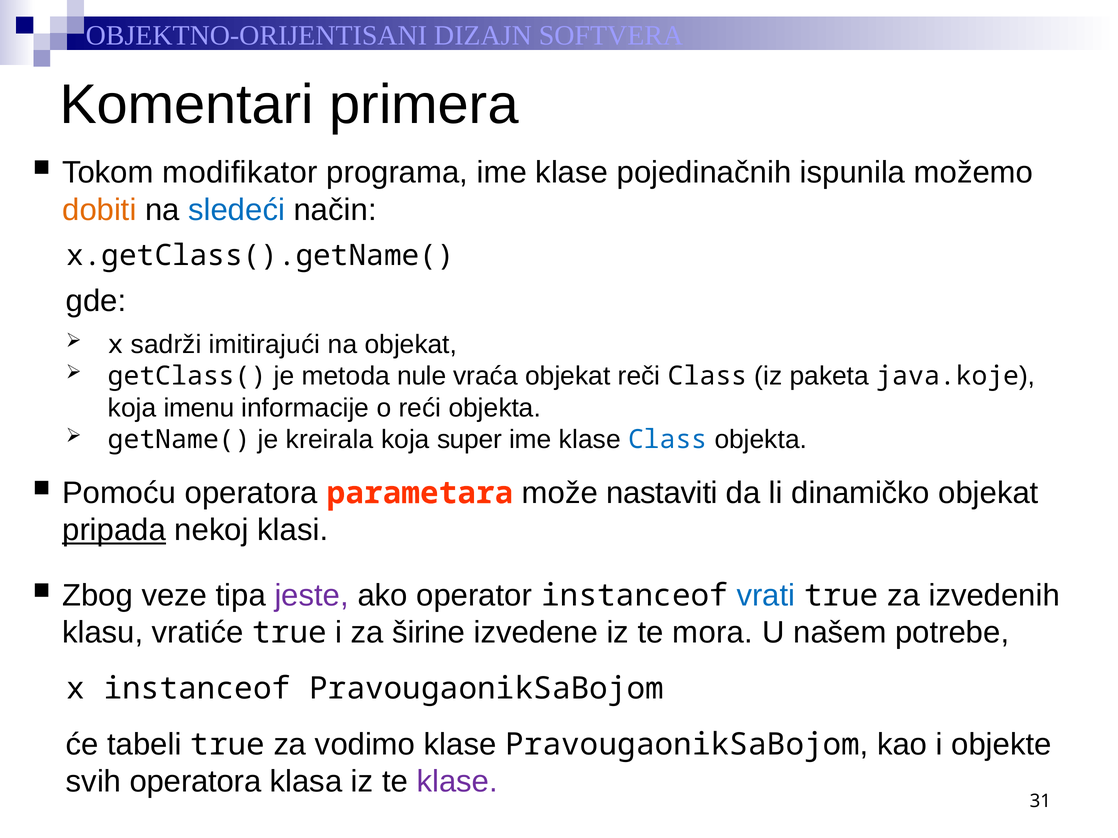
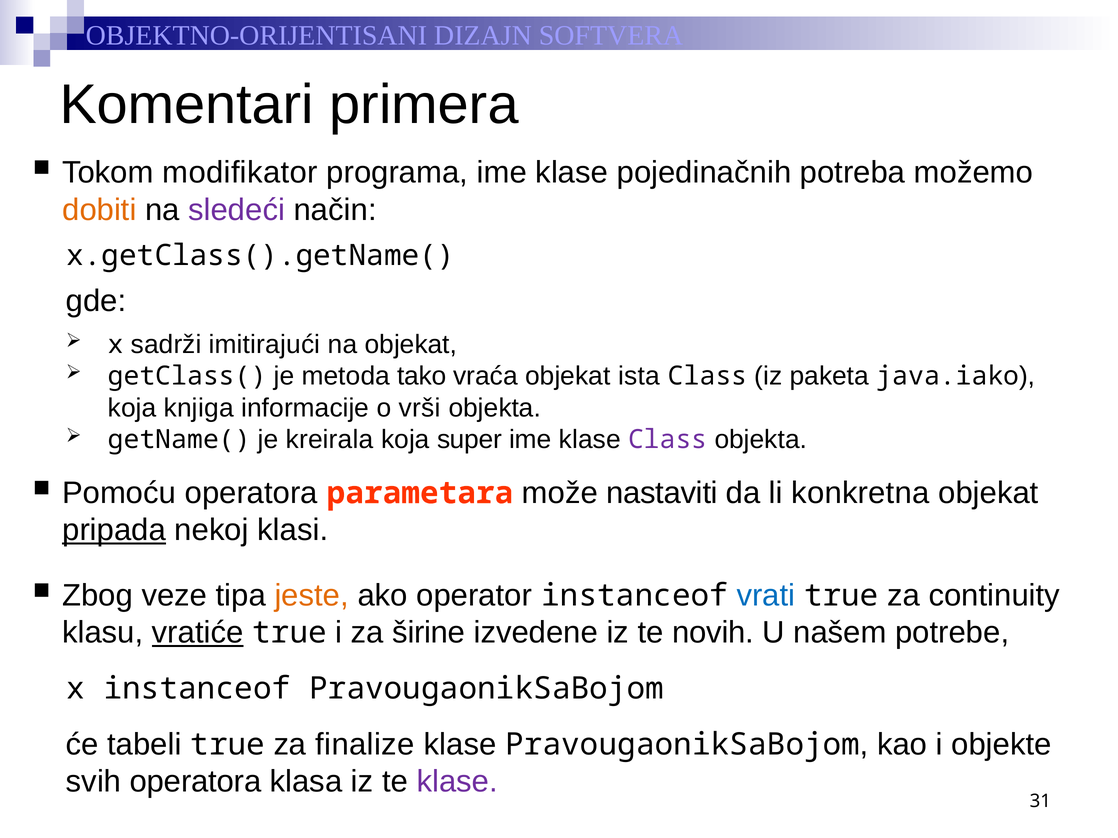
ispunila: ispunila -> potreba
sledeći colour: blue -> purple
nule: nule -> tako
reči: reči -> ista
java.koje: java.koje -> java.iako
imenu: imenu -> knjiga
reći: reći -> vrši
Class at (668, 440) colour: blue -> purple
dinamičko: dinamičko -> konkretna
jeste colour: purple -> orange
izvedenih: izvedenih -> continuity
vratiće underline: none -> present
mora: mora -> novih
vodimo: vodimo -> finalize
